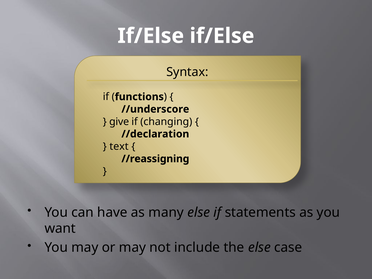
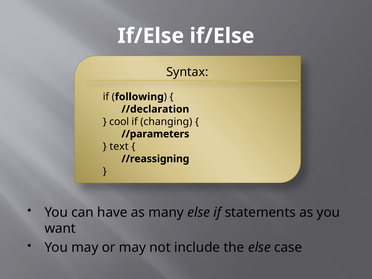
functions: functions -> following
//underscore: //underscore -> //declaration
give: give -> cool
//declaration: //declaration -> //parameters
